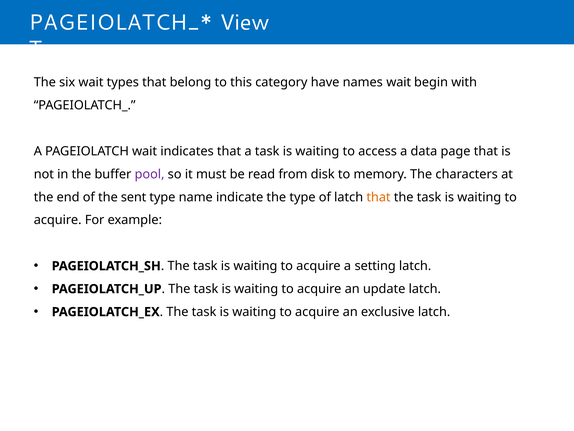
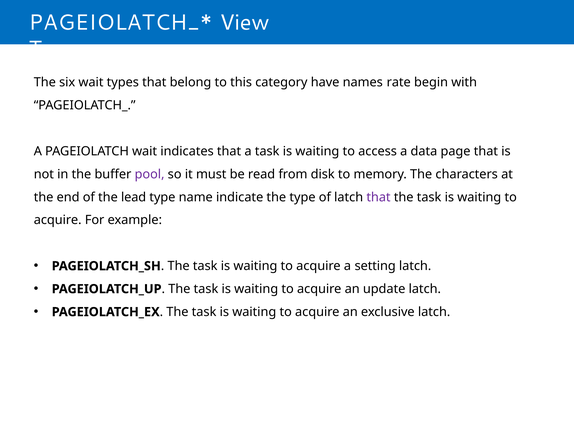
names wait: wait -> rate
sent: sent -> lead
that at (378, 197) colour: orange -> purple
